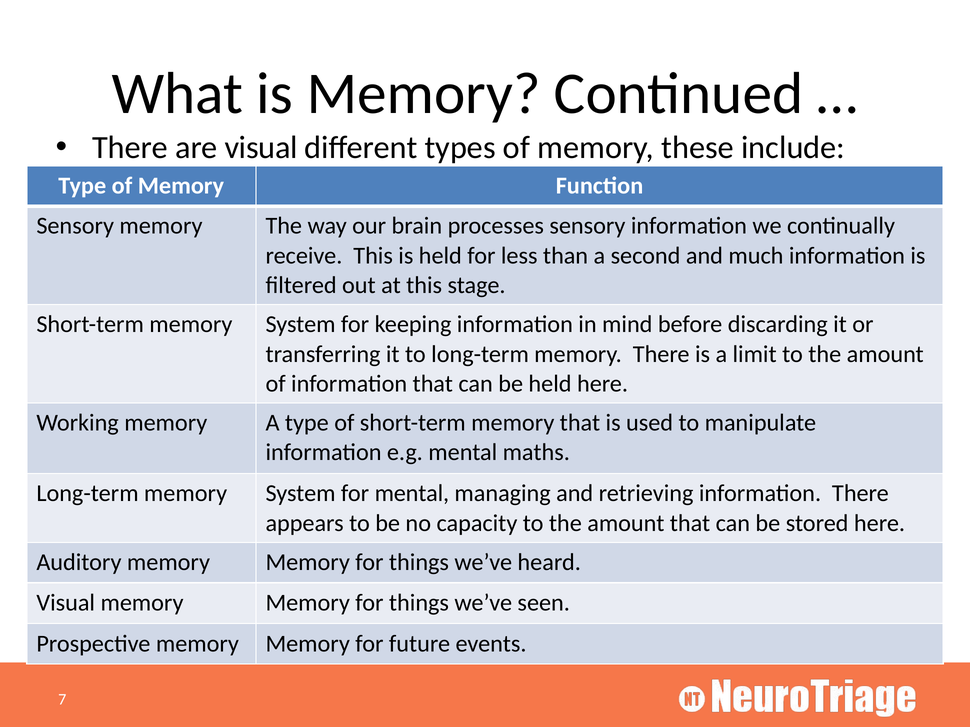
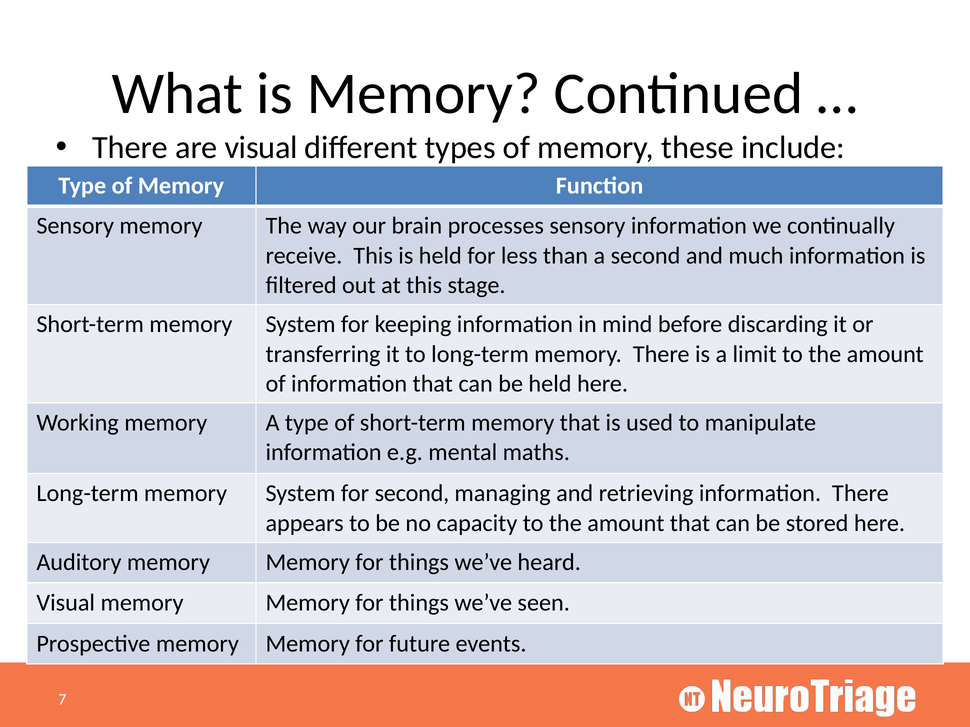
for mental: mental -> second
